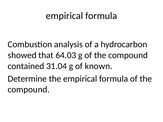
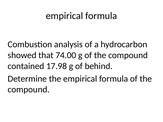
64.03: 64.03 -> 74.00
31.04: 31.04 -> 17.98
known: known -> behind
